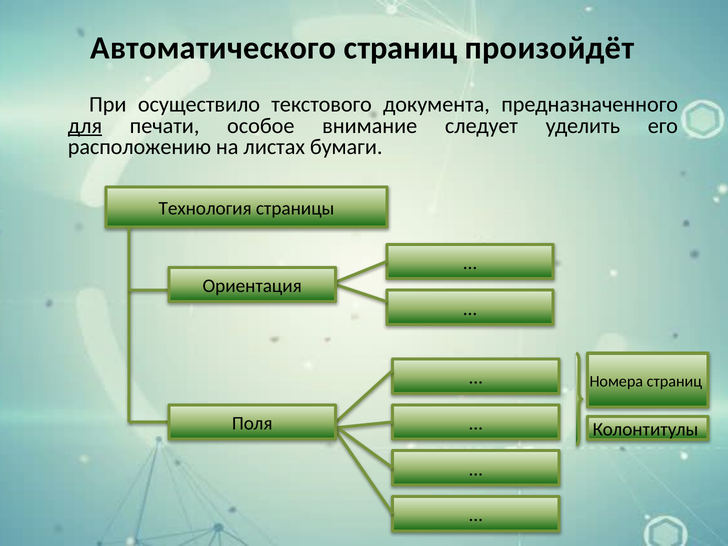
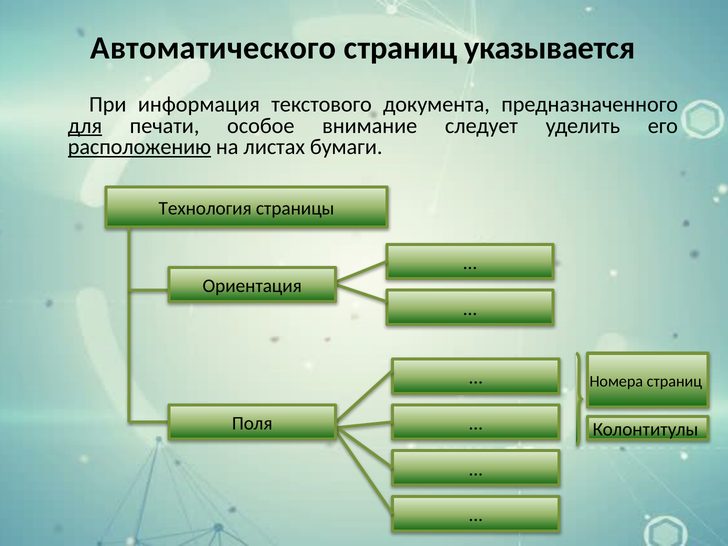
произойдёт: произойдёт -> указывается
осуществило: осуществило -> информация
расположению underline: none -> present
